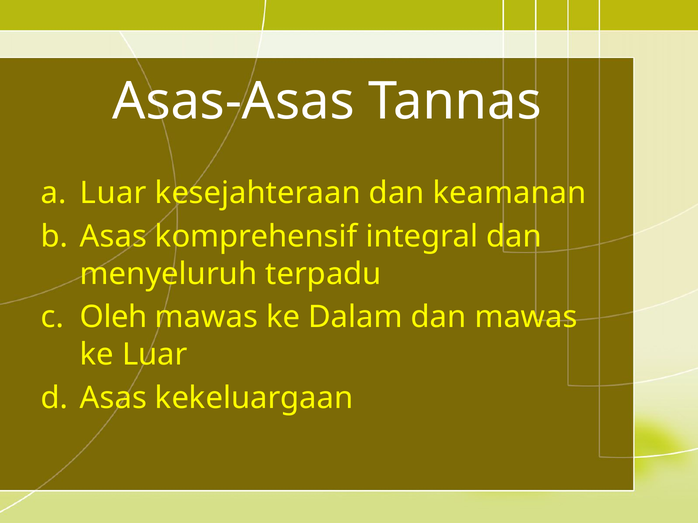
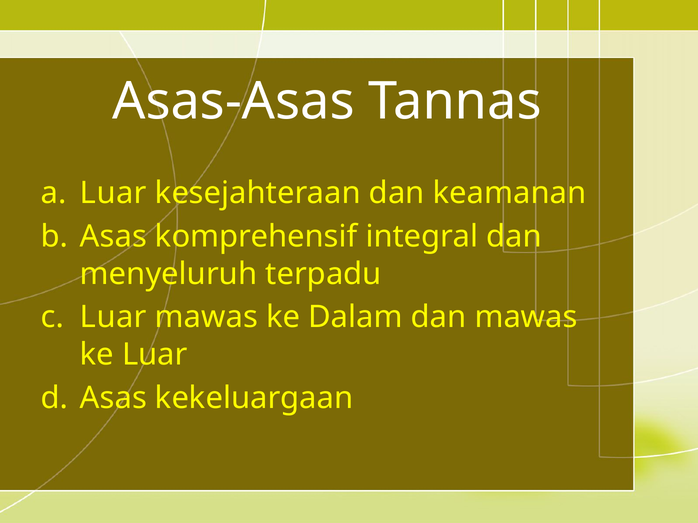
Oleh at (114, 318): Oleh -> Luar
